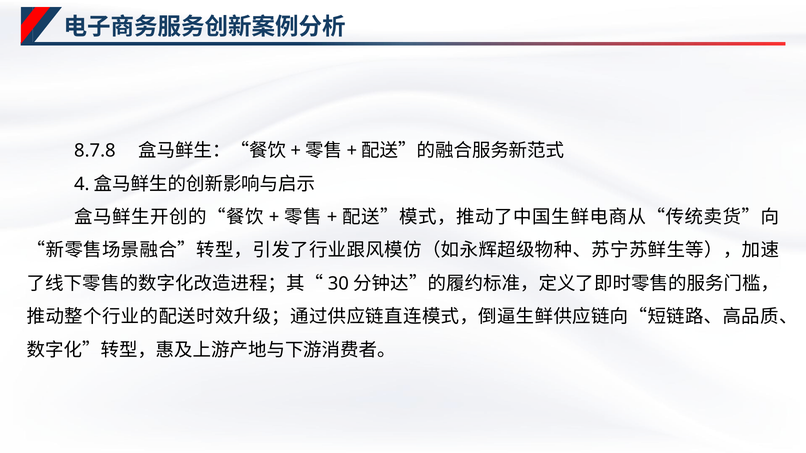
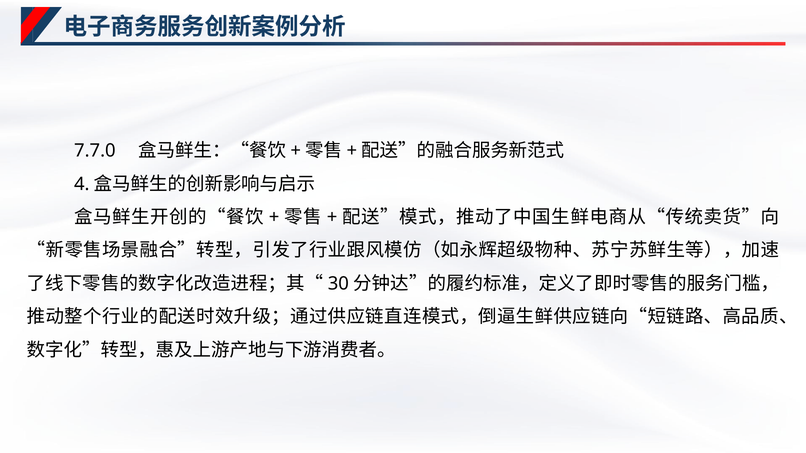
8.7.8: 8.7.8 -> 7.7.0
